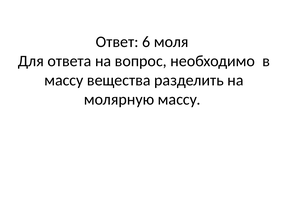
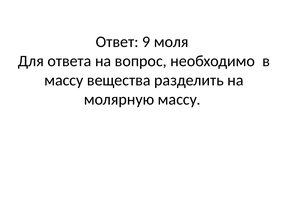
6: 6 -> 9
